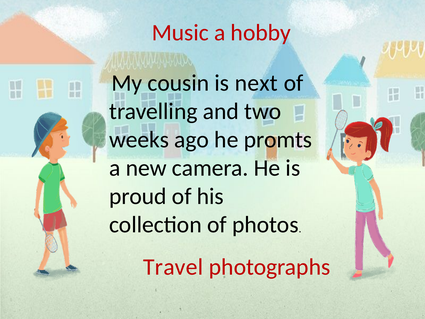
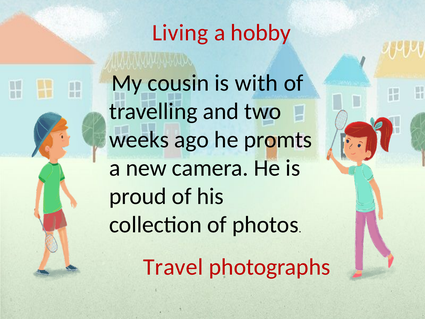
Music: Music -> Living
next: next -> with
